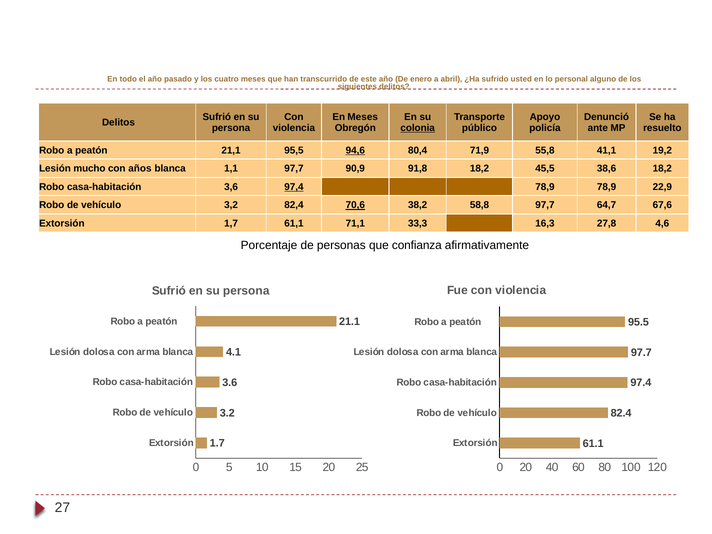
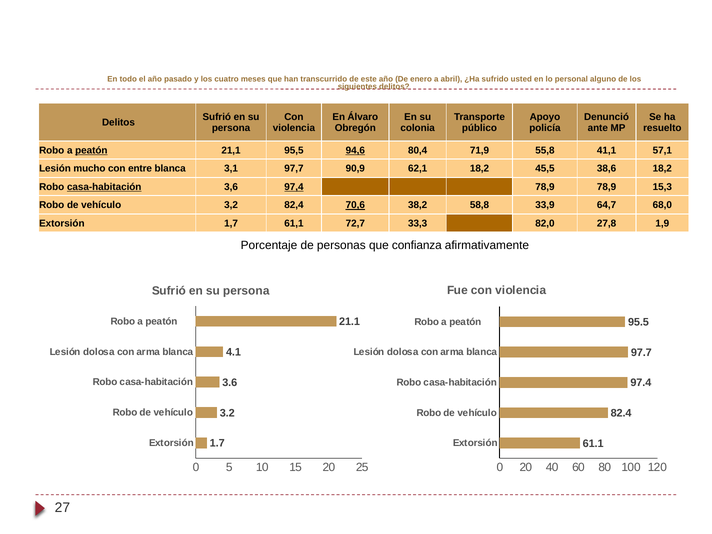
En Meses: Meses -> Álvaro
colonia underline: present -> none
peatón at (91, 150) underline: none -> present
19,2: 19,2 -> 57,1
años: años -> entre
1,1: 1,1 -> 3,1
91,8: 91,8 -> 62,1
casa-habitación at (104, 187) underline: none -> present
22,9: 22,9 -> 15,3
58,8 97,7: 97,7 -> 33,9
67,6: 67,6 -> 68,0
71,1: 71,1 -> 72,7
16,3: 16,3 -> 82,0
4,6: 4,6 -> 1,9
